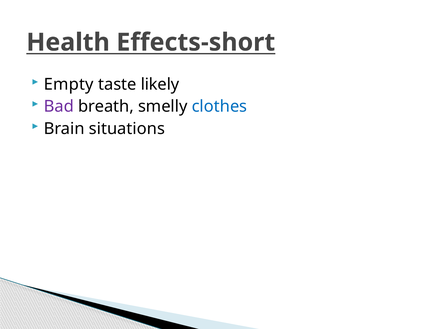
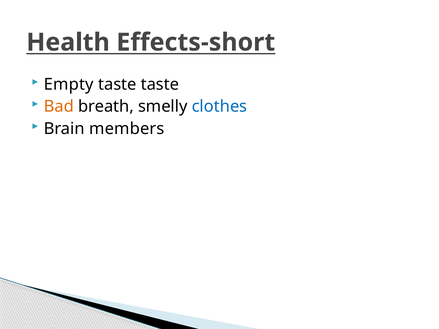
taste likely: likely -> taste
Bad colour: purple -> orange
situations: situations -> members
